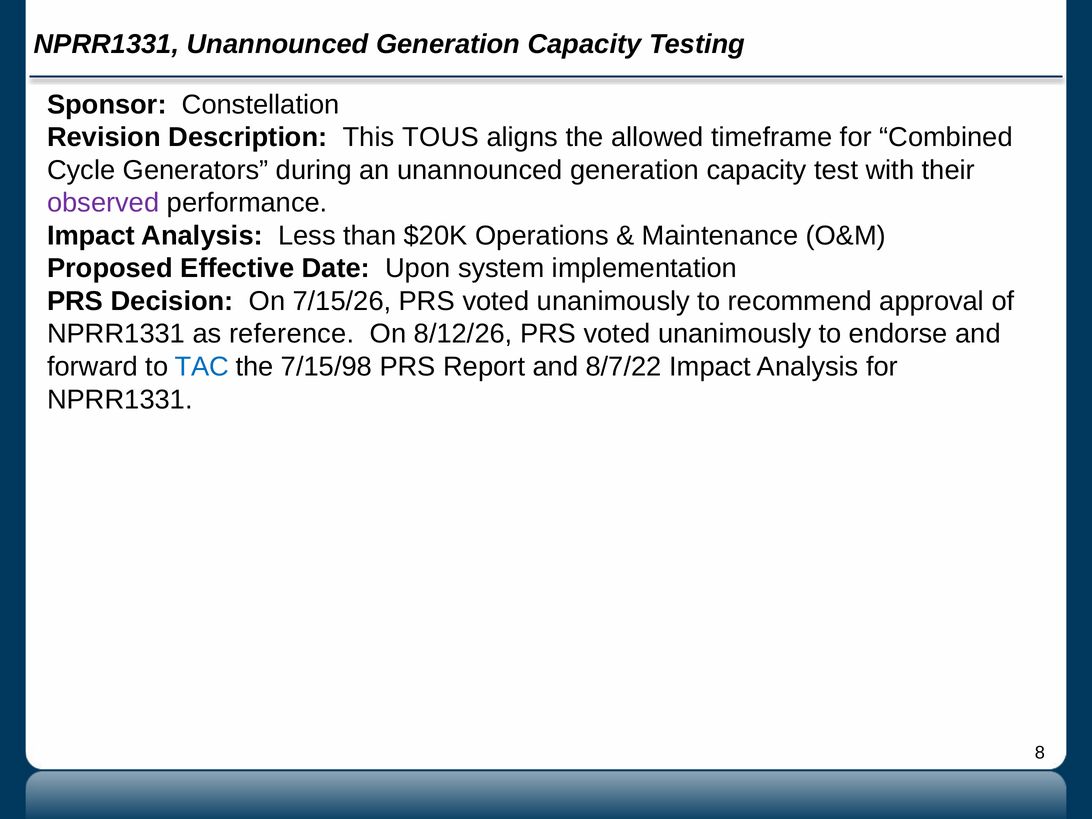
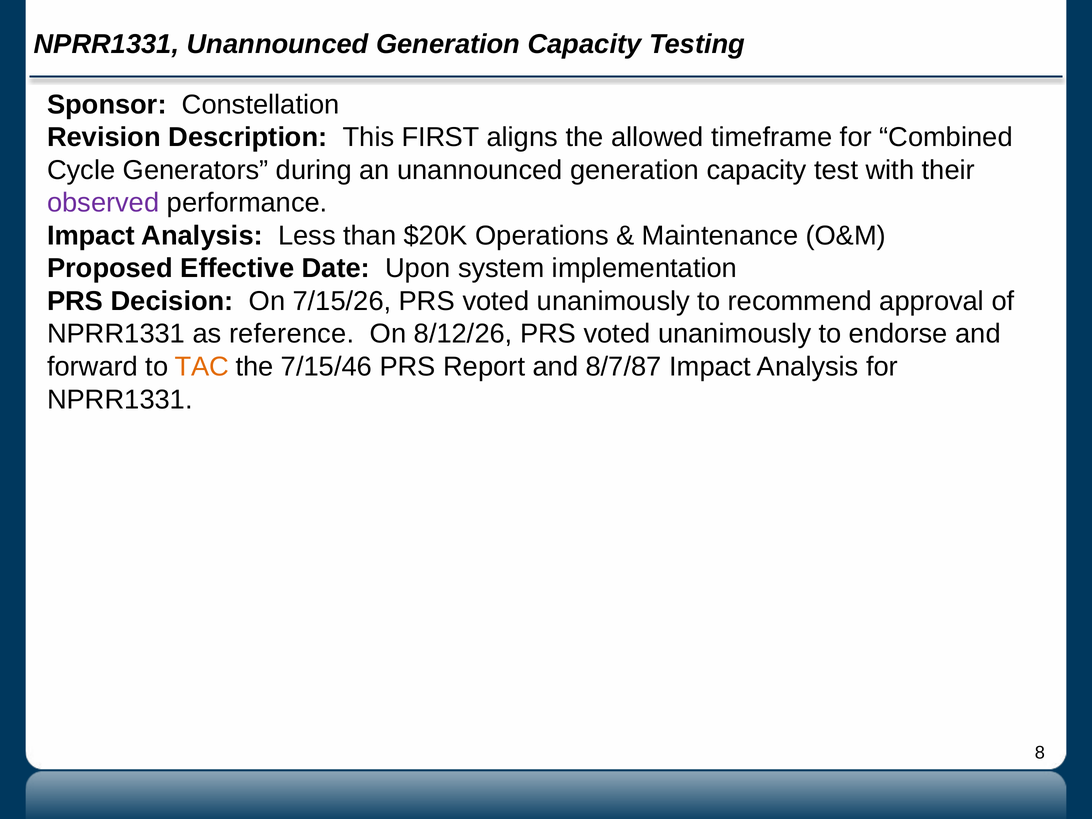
TOUS: TOUS -> FIRST
TAC colour: blue -> orange
7/15/98: 7/15/98 -> 7/15/46
8/7/22: 8/7/22 -> 8/7/87
